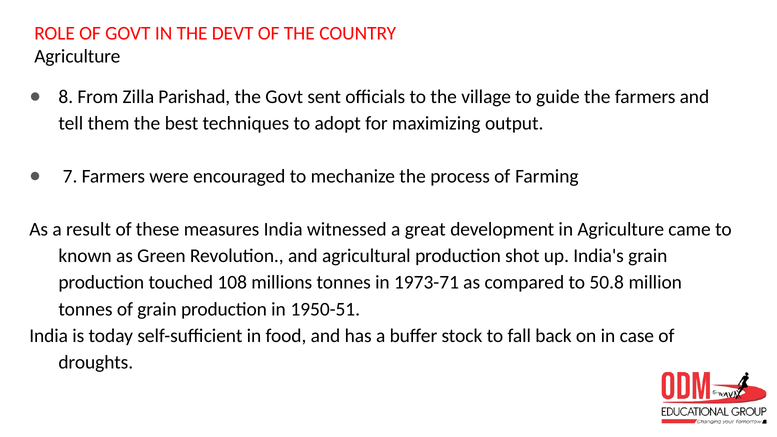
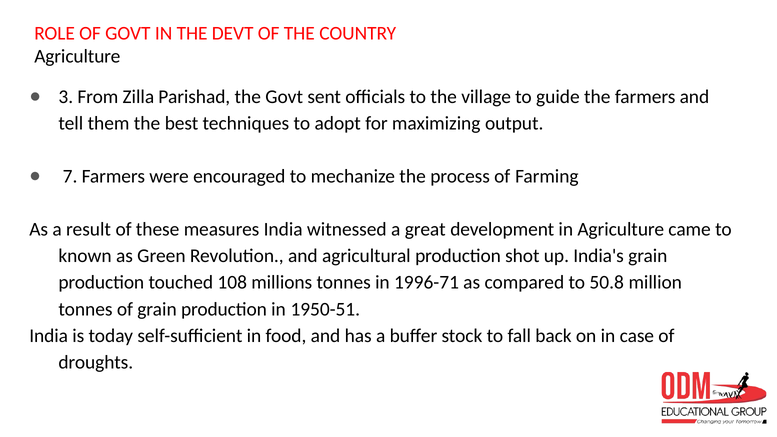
8: 8 -> 3
1973-71: 1973-71 -> 1996-71
